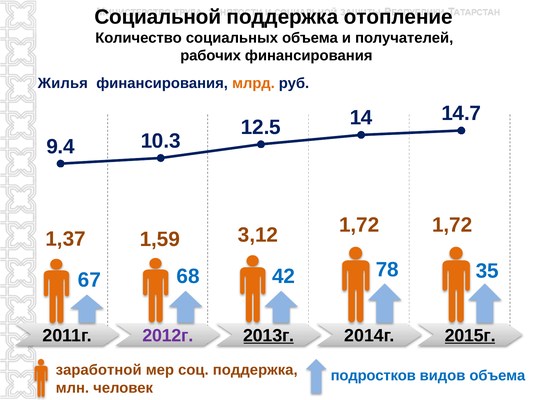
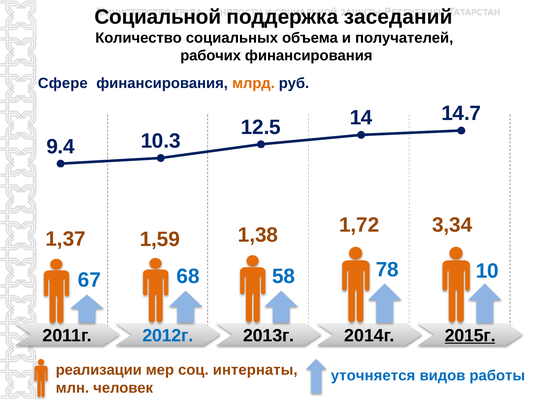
отопление: отопление -> заседаний
Жилья: Жилья -> Сфере
3,12: 3,12 -> 1,38
1,72 1,72: 1,72 -> 3,34
42: 42 -> 58
35: 35 -> 10
2012г colour: purple -> blue
2013г underline: present -> none
заработной: заработной -> реализации
соц поддержка: поддержка -> интернаты
подростков: подростков -> уточняется
видов объема: объема -> работы
